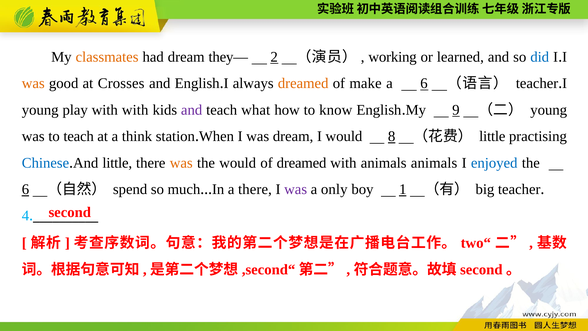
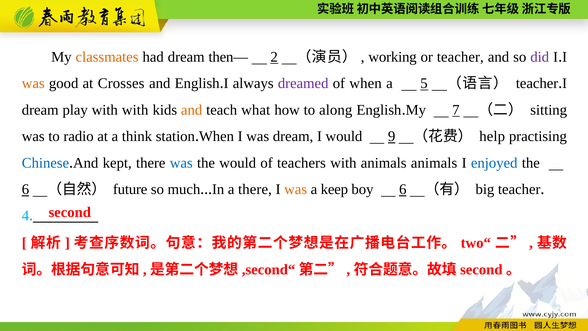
they—: they— -> then—
or learned: learned -> teacher
did colour: blue -> purple
dreamed at (303, 83) colour: orange -> purple
of make: make -> when
a 6: 6 -> 5
young at (40, 110): young -> dream
and at (192, 110) colour: purple -> orange
know: know -> along
9: 9 -> 7
young at (549, 110): young -> sitting
to teach: teach -> radio
8: 8 -> 9
little at (492, 136): little -> help
And little: little -> kept
was at (181, 163) colour: orange -> blue
of dreamed: dreamed -> teachers
spend: spend -> future
was at (296, 189) colour: purple -> orange
only: only -> keep
boy 1: 1 -> 6
